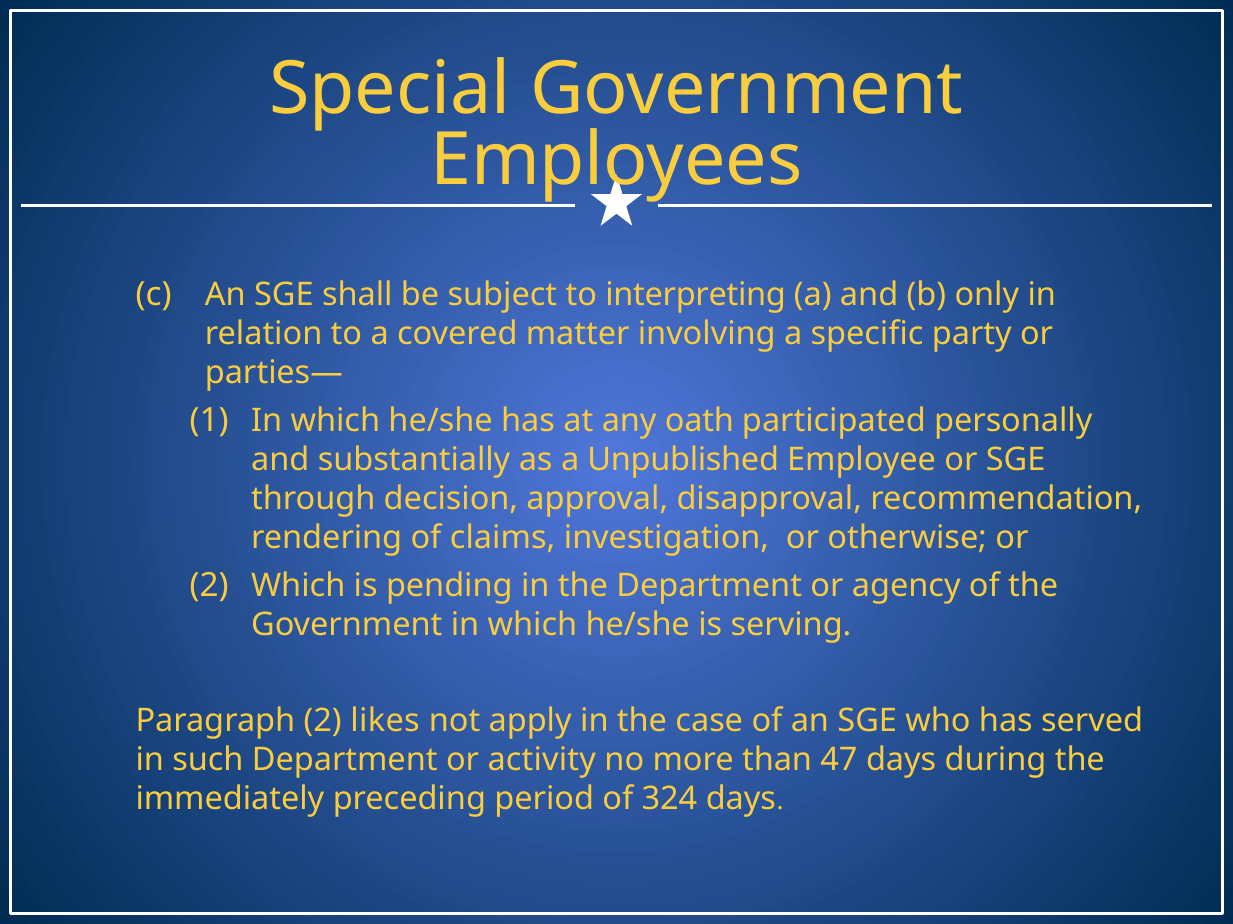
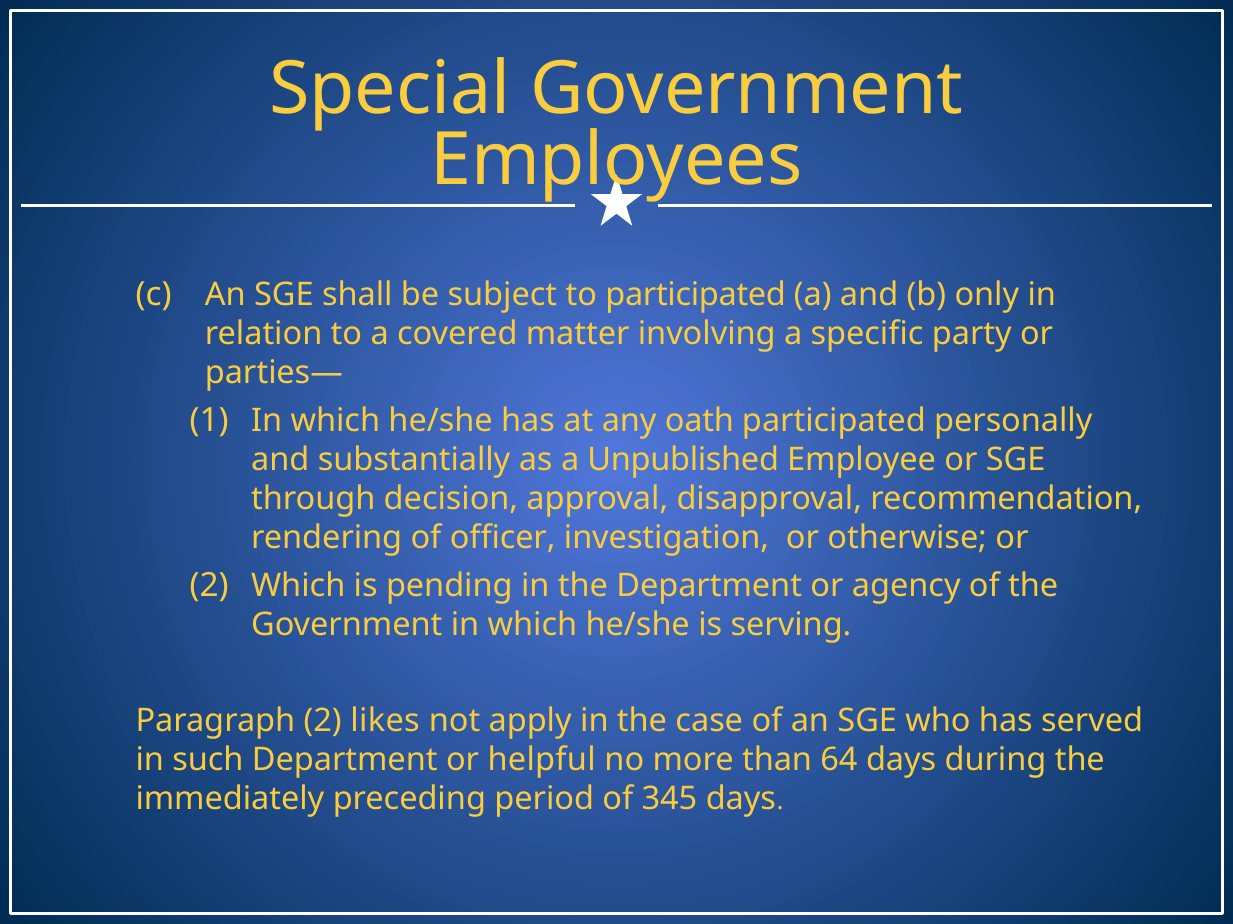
to interpreting: interpreting -> participated
claims: claims -> officer
activity: activity -> helpful
47: 47 -> 64
324: 324 -> 345
